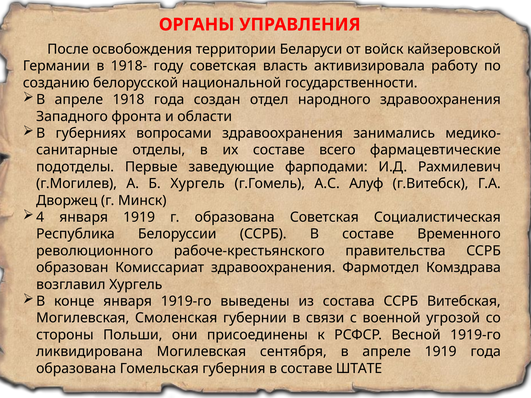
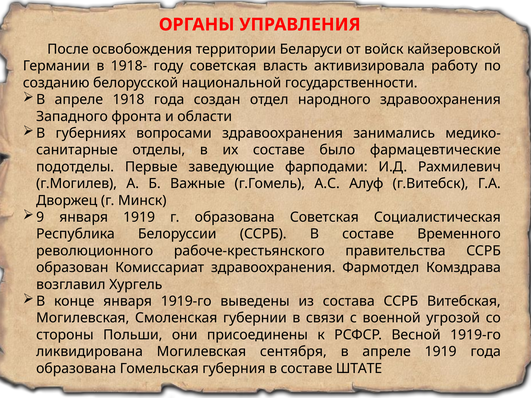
всего: всего -> было
Б Хургель: Хургель -> Важные
4: 4 -> 9
